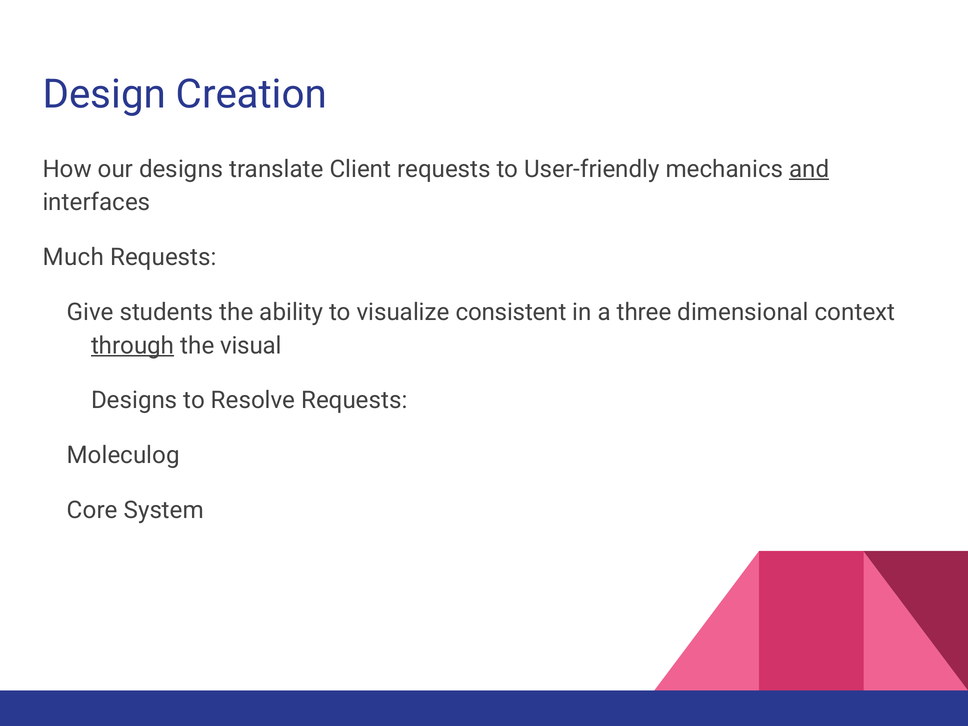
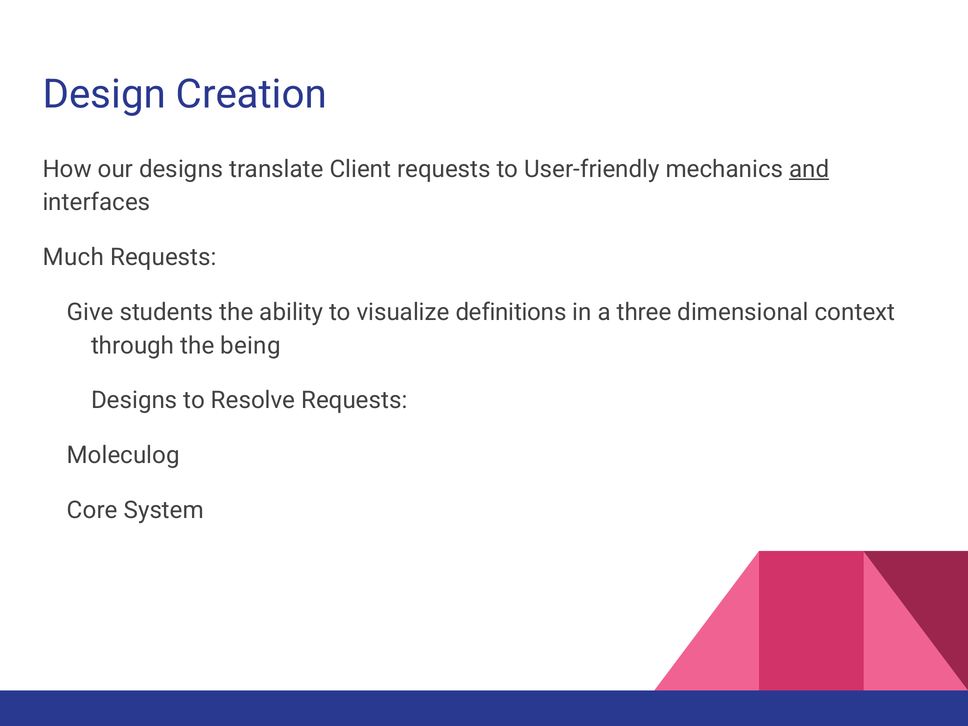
consistent: consistent -> definitions
through underline: present -> none
visual: visual -> being
